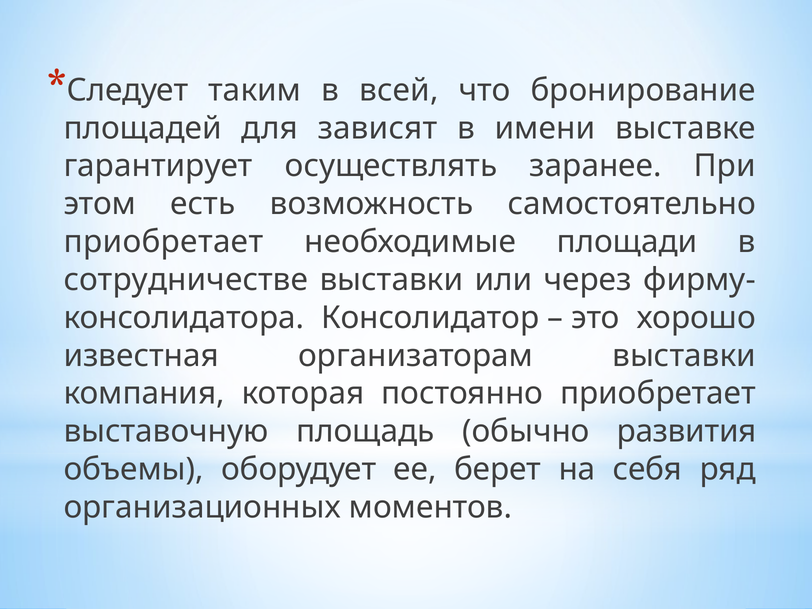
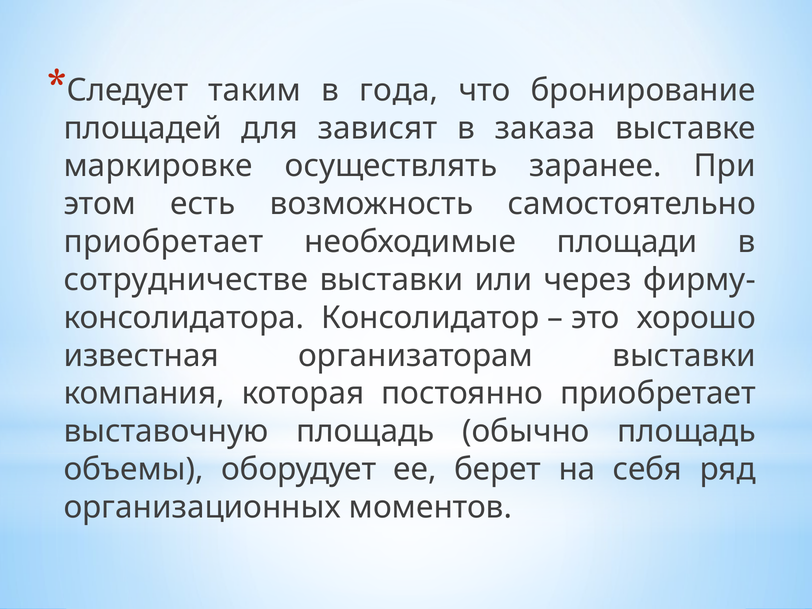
всей: всей -> года
имени: имени -> заказа
гарантирует: гарантирует -> маркировке
обычно развития: развития -> площадь
